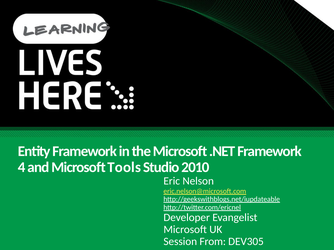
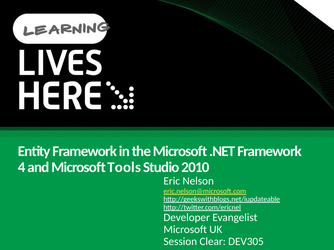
From: From -> Clear
